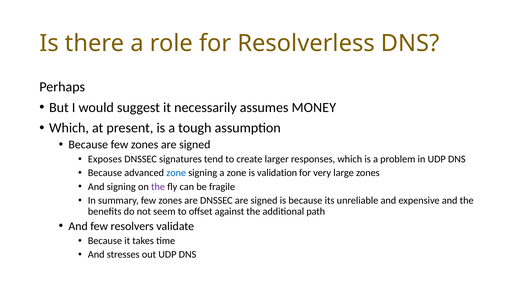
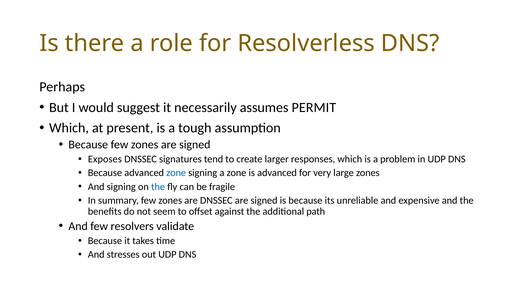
MONEY: MONEY -> PERMIT
is validation: validation -> advanced
the at (158, 187) colour: purple -> blue
